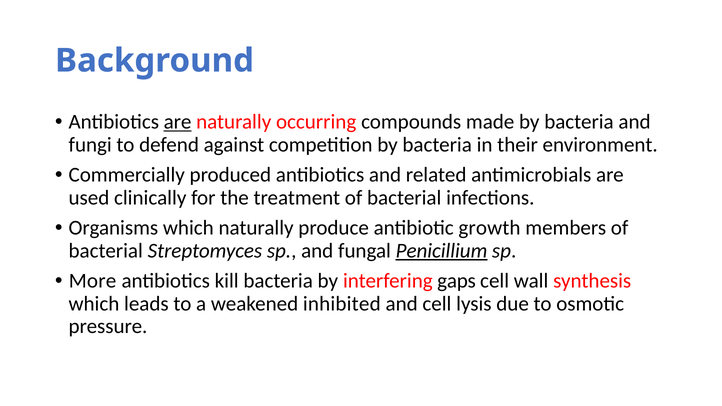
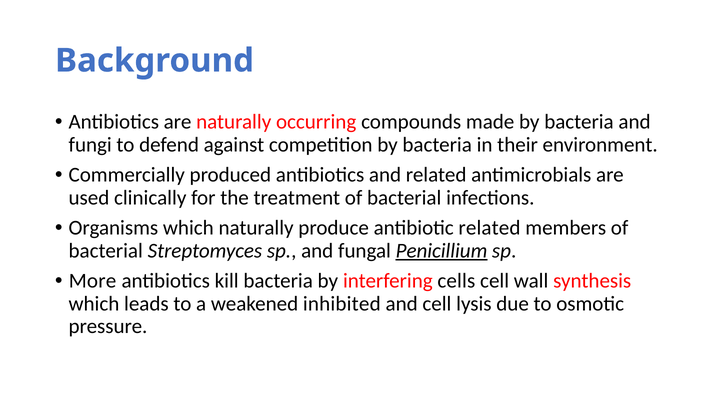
are at (178, 122) underline: present -> none
antibiotic growth: growth -> related
gaps: gaps -> cells
